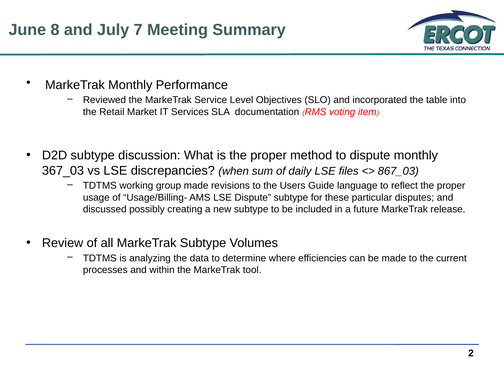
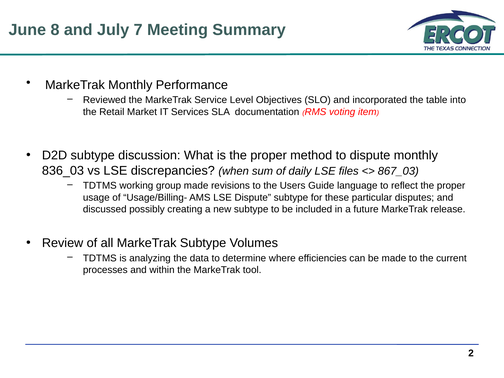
367_03: 367_03 -> 836_03
